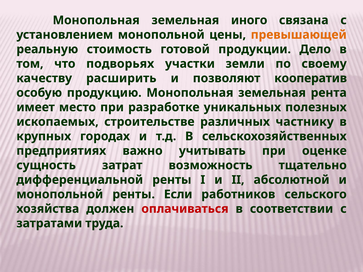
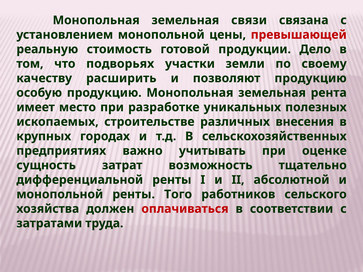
иного: иного -> связи
превышающей colour: orange -> red
позволяют кооператив: кооператив -> продукцию
частнику: частнику -> внесения
Если: Если -> Того
